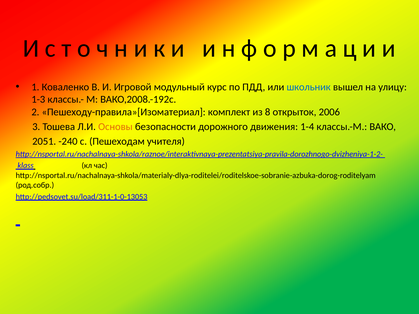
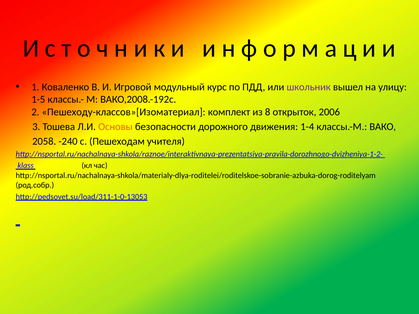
школьник colour: blue -> purple
1-3: 1-3 -> 1-5
Пешеходу-правила»[Изоматериал: Пешеходу-правила»[Изоматериал -> Пешеходу-классов»[Изоматериал
2051: 2051 -> 2058
